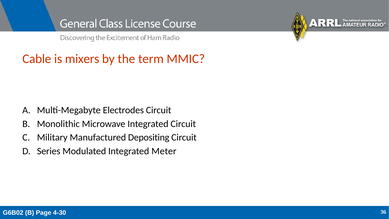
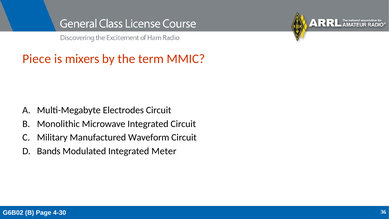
Cable: Cable -> Piece
Depositing: Depositing -> Waveform
Series: Series -> Bands
